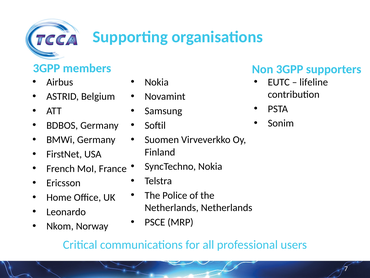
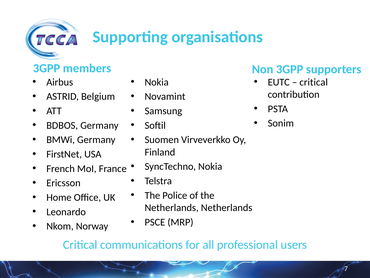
lifeline at (314, 82): lifeline -> critical
